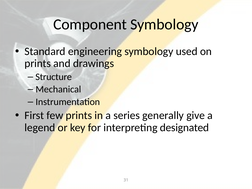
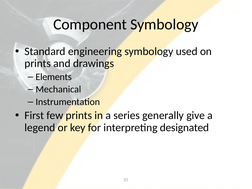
Structure: Structure -> Elements
